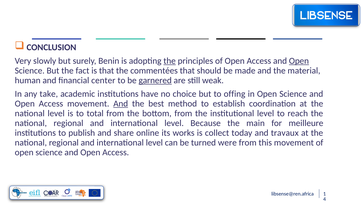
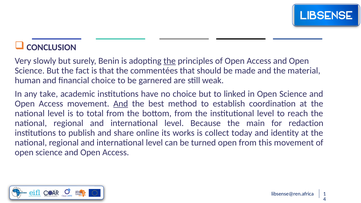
Open at (299, 61) underline: present -> none
financial center: center -> choice
garnered underline: present -> none
offing: offing -> linked
meilleure: meilleure -> redaction
travaux: travaux -> identity
turned were: were -> open
